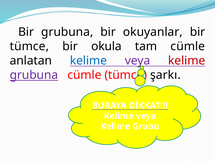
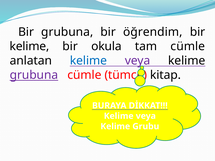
okuyanlar: okuyanlar -> öğrendim
tümce at (29, 46): tümce -> kelime
kelime at (187, 61) colour: red -> black
şarkı: şarkı -> kitap
